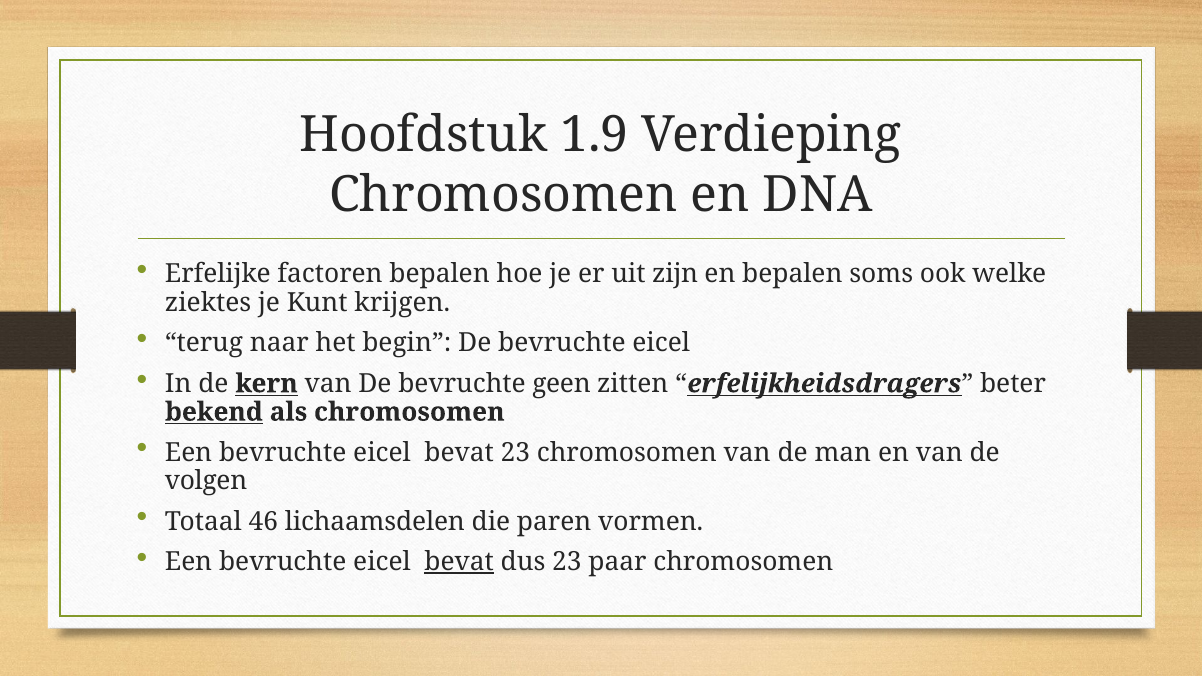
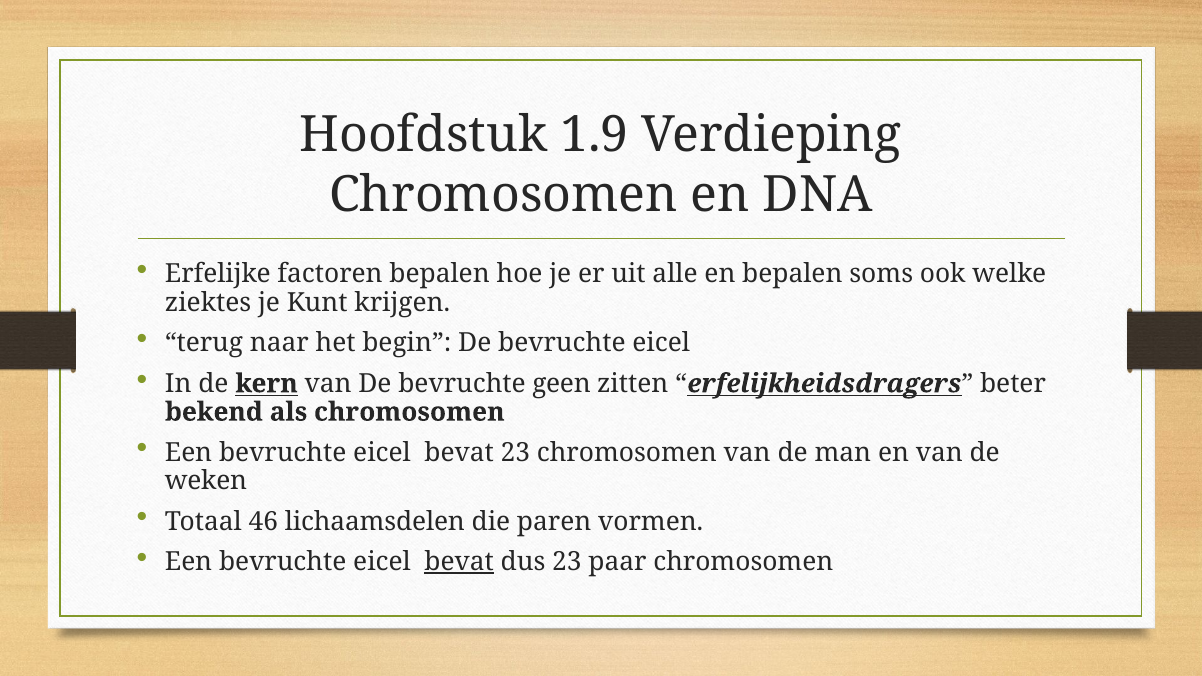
zijn: zijn -> alle
bekend underline: present -> none
volgen: volgen -> weken
